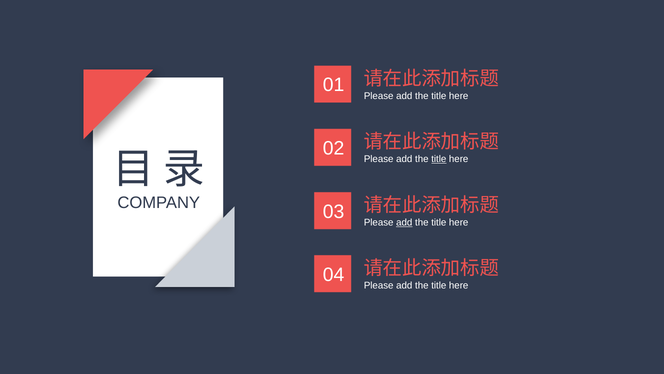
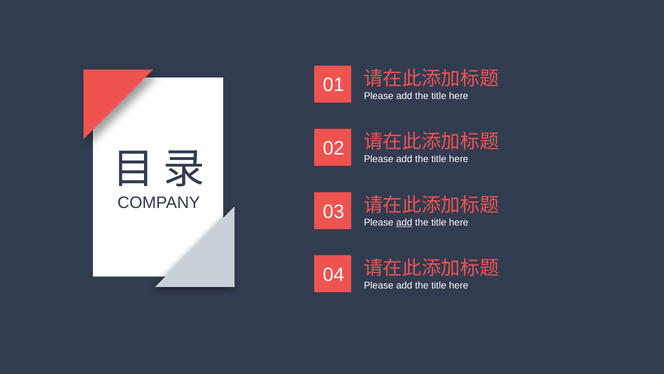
title at (439, 159) underline: present -> none
